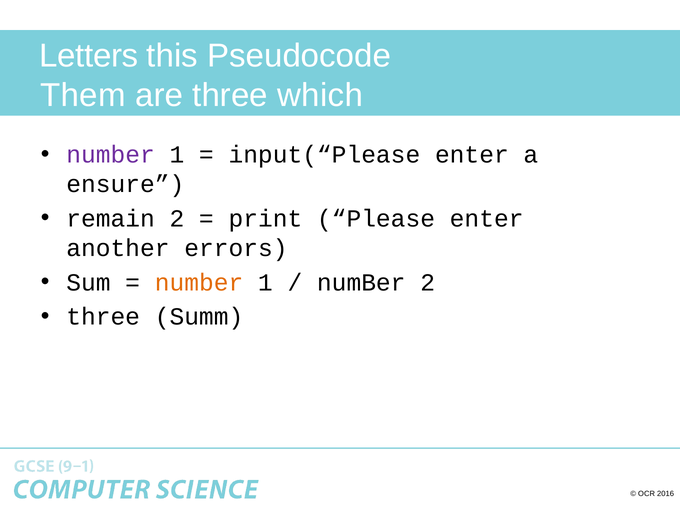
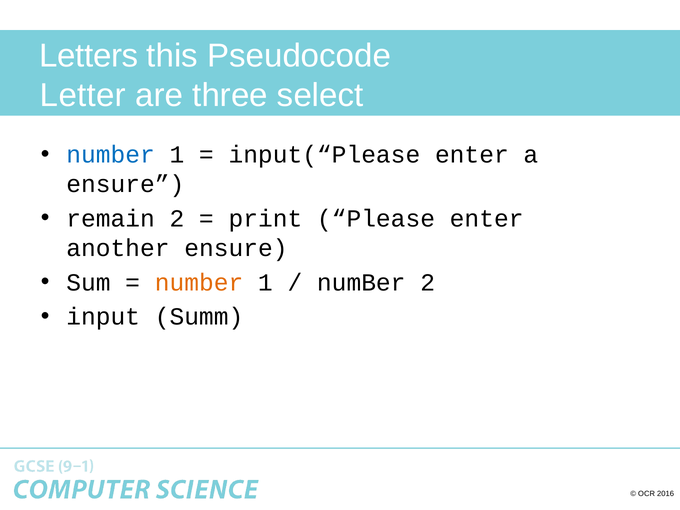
Them: Them -> Letter
which: which -> select
number at (111, 155) colour: purple -> blue
another errors: errors -> ensure
three at (103, 317): three -> input
